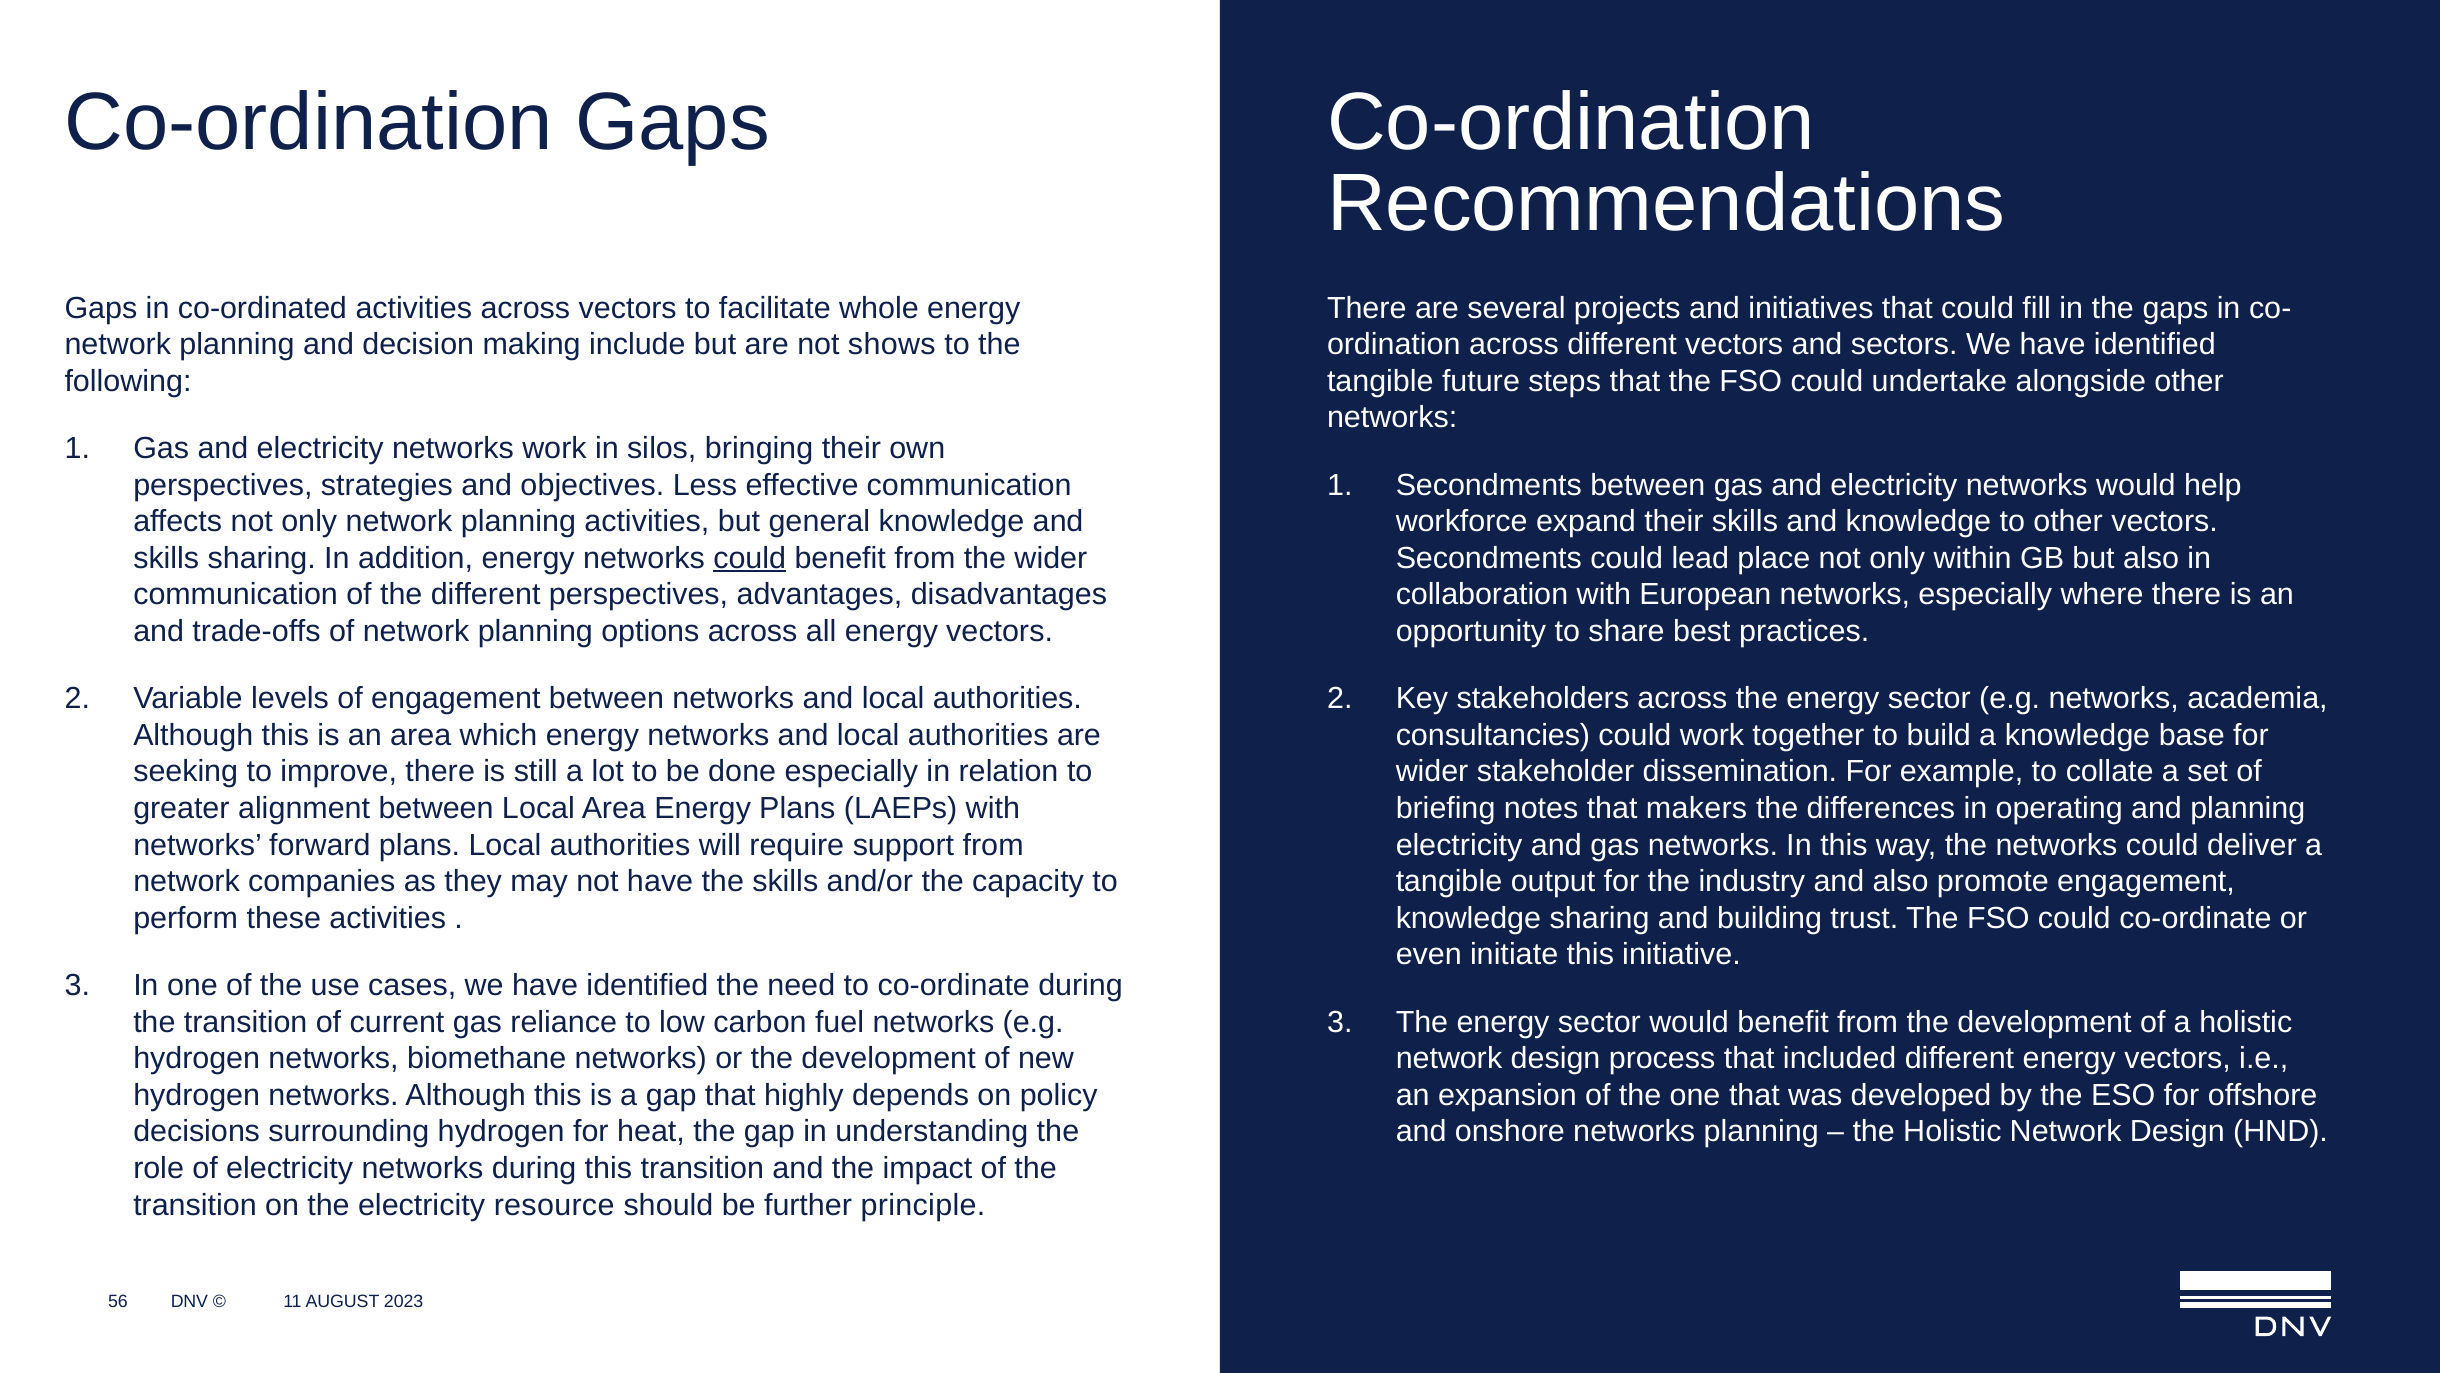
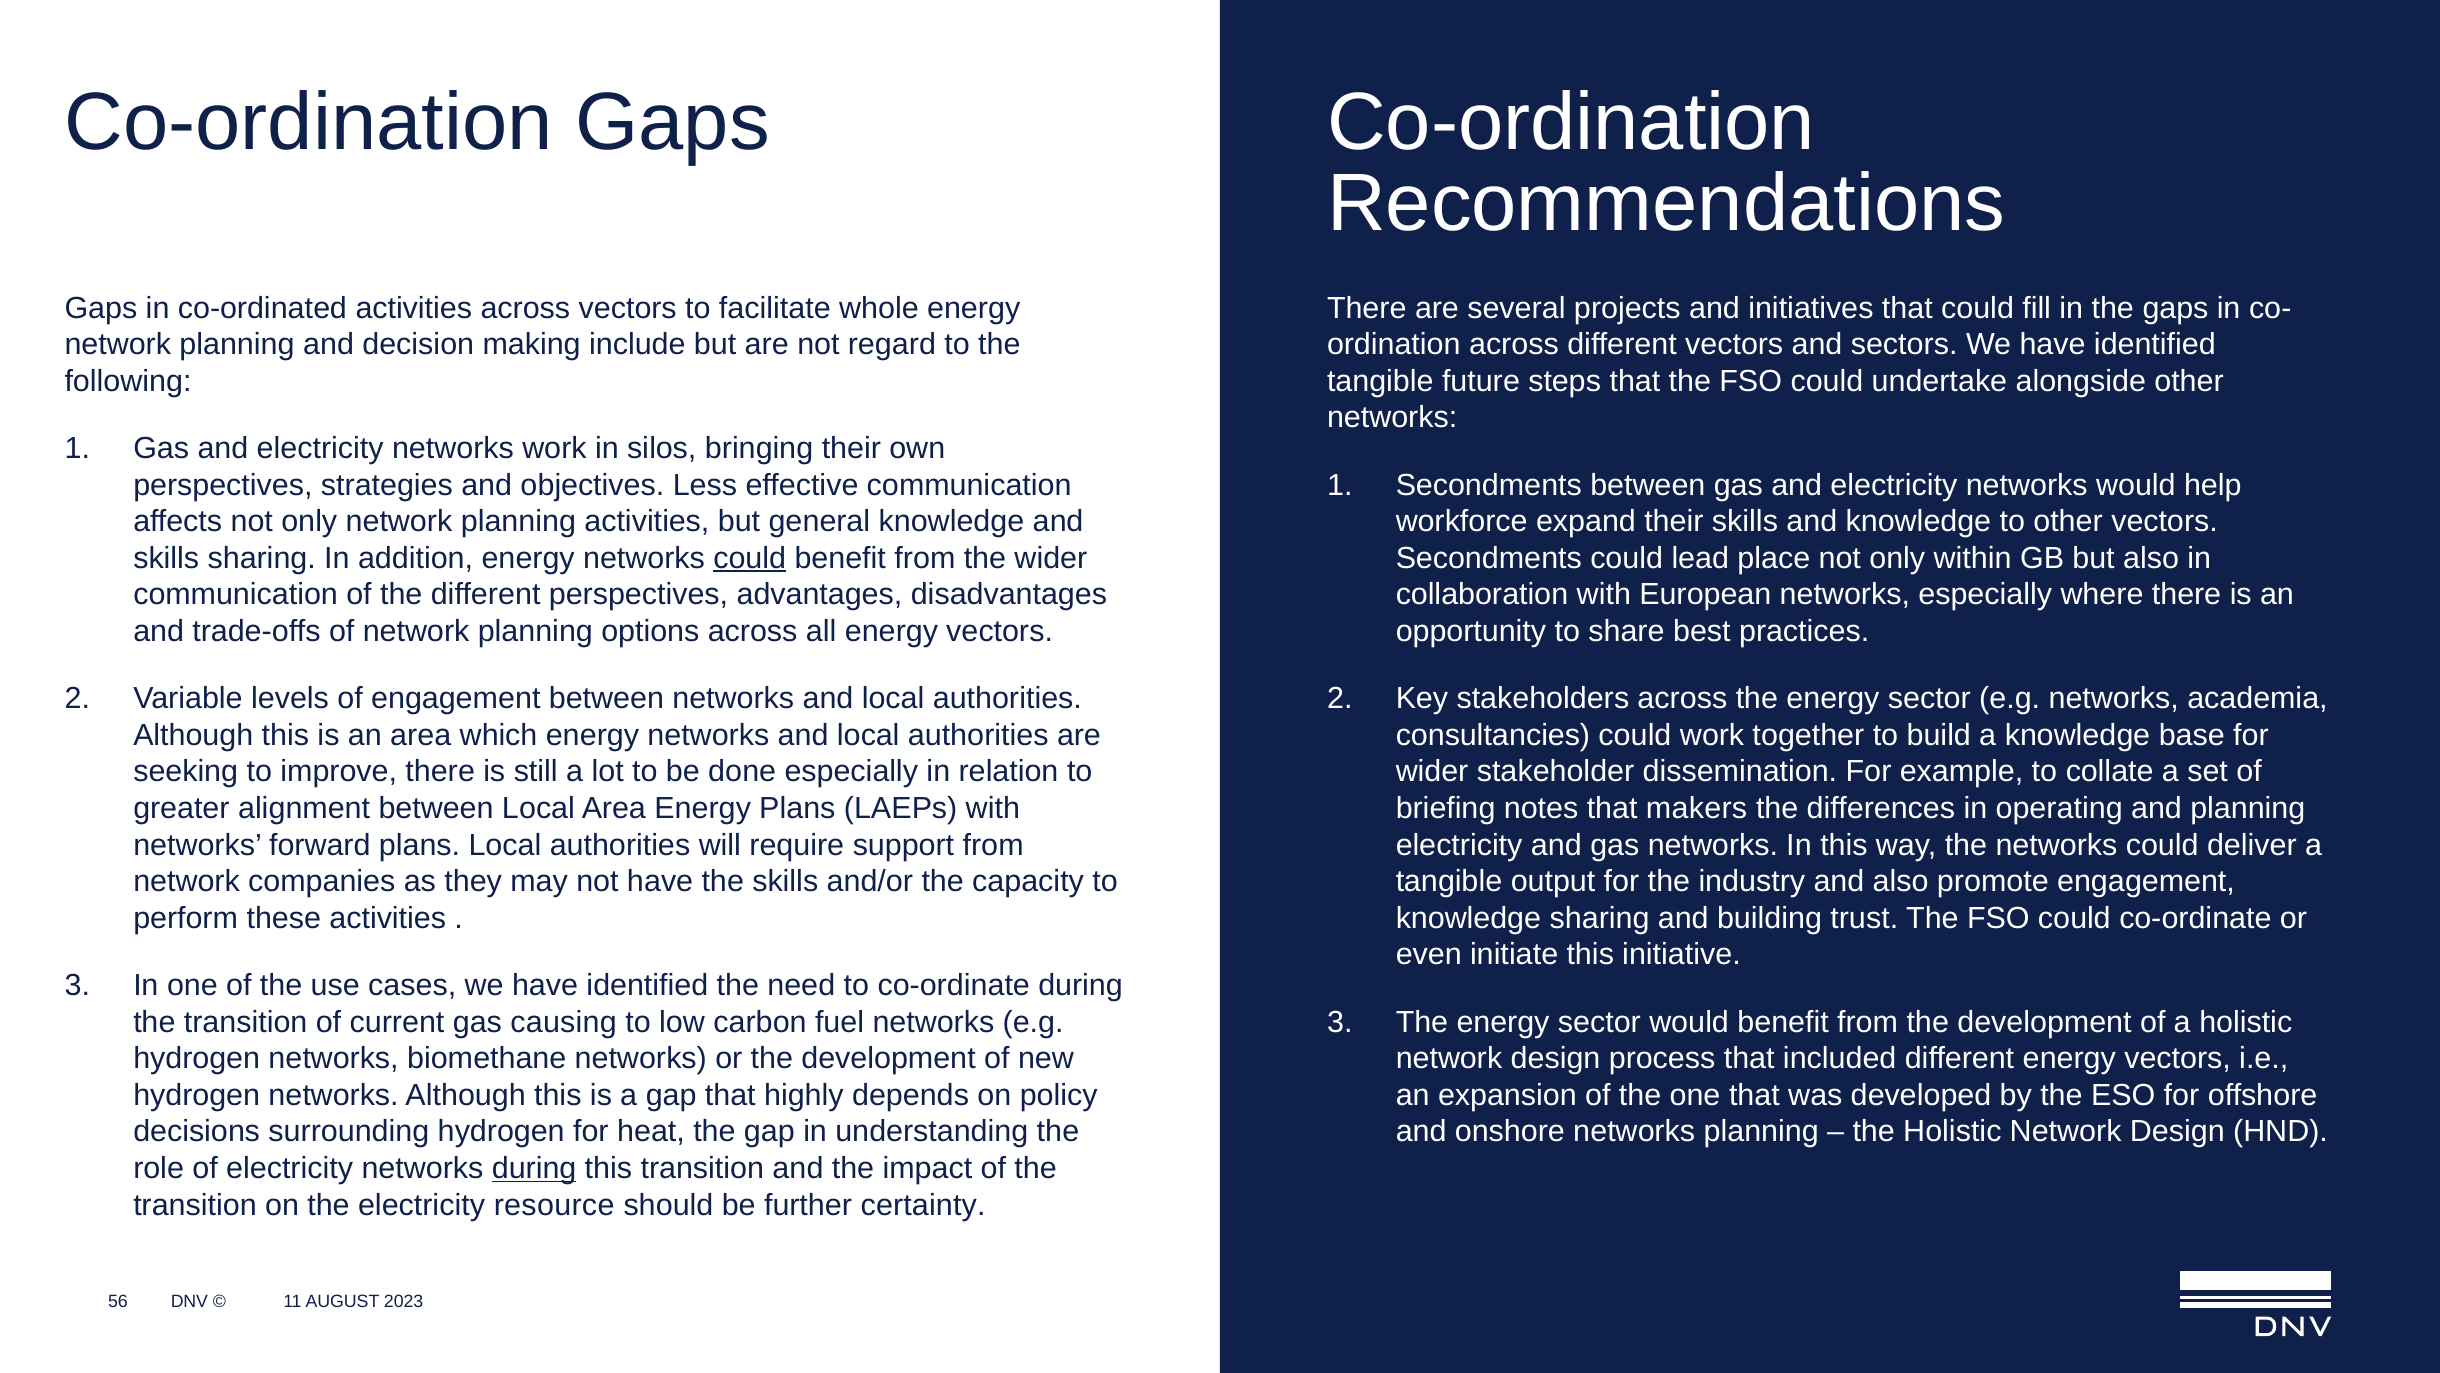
shows: shows -> regard
reliance: reliance -> causing
during at (534, 1168) underline: none -> present
principle: principle -> certainty
